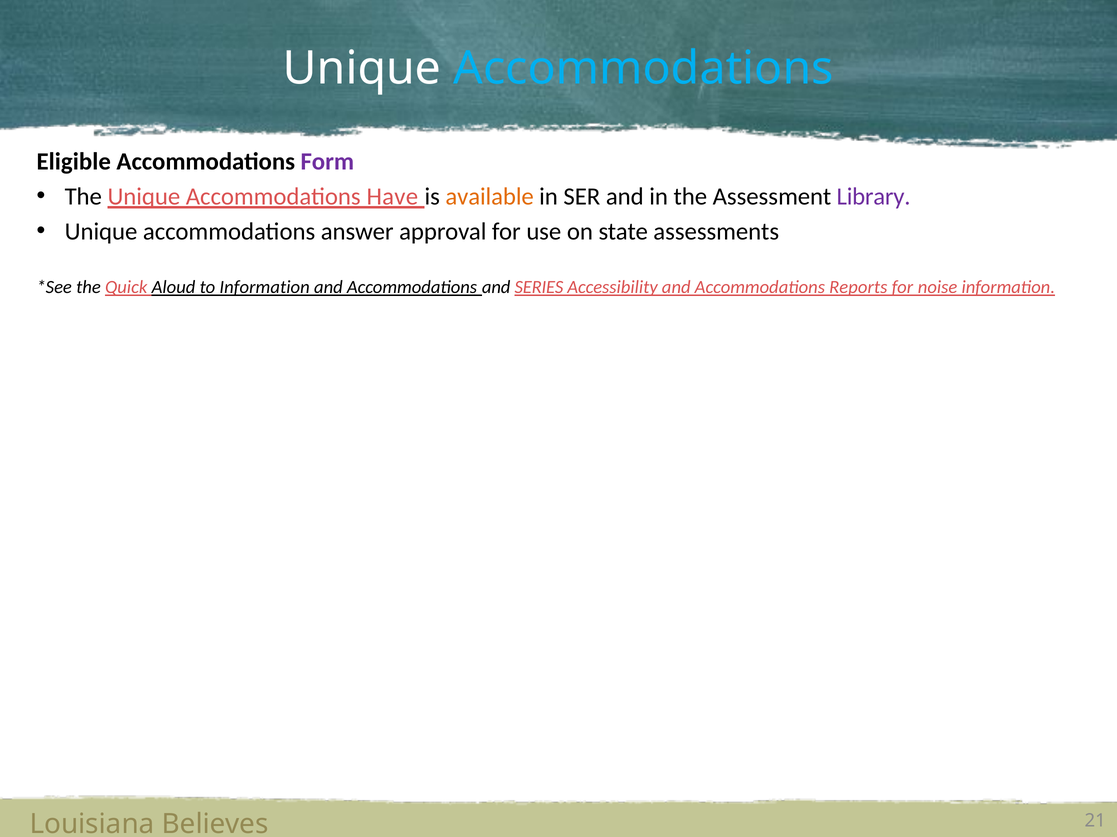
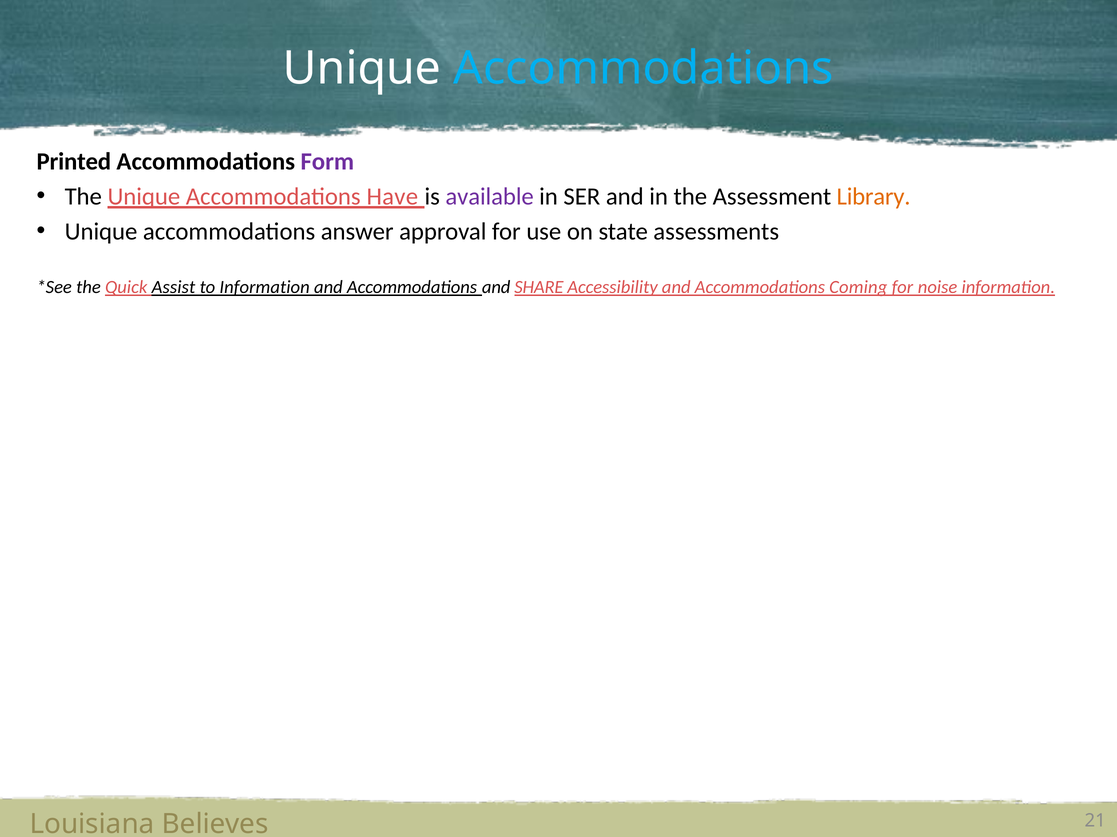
Eligible: Eligible -> Printed
available colour: orange -> purple
Library colour: purple -> orange
Aloud: Aloud -> Assist
SERIES: SERIES -> SHARE
Reports: Reports -> Coming
